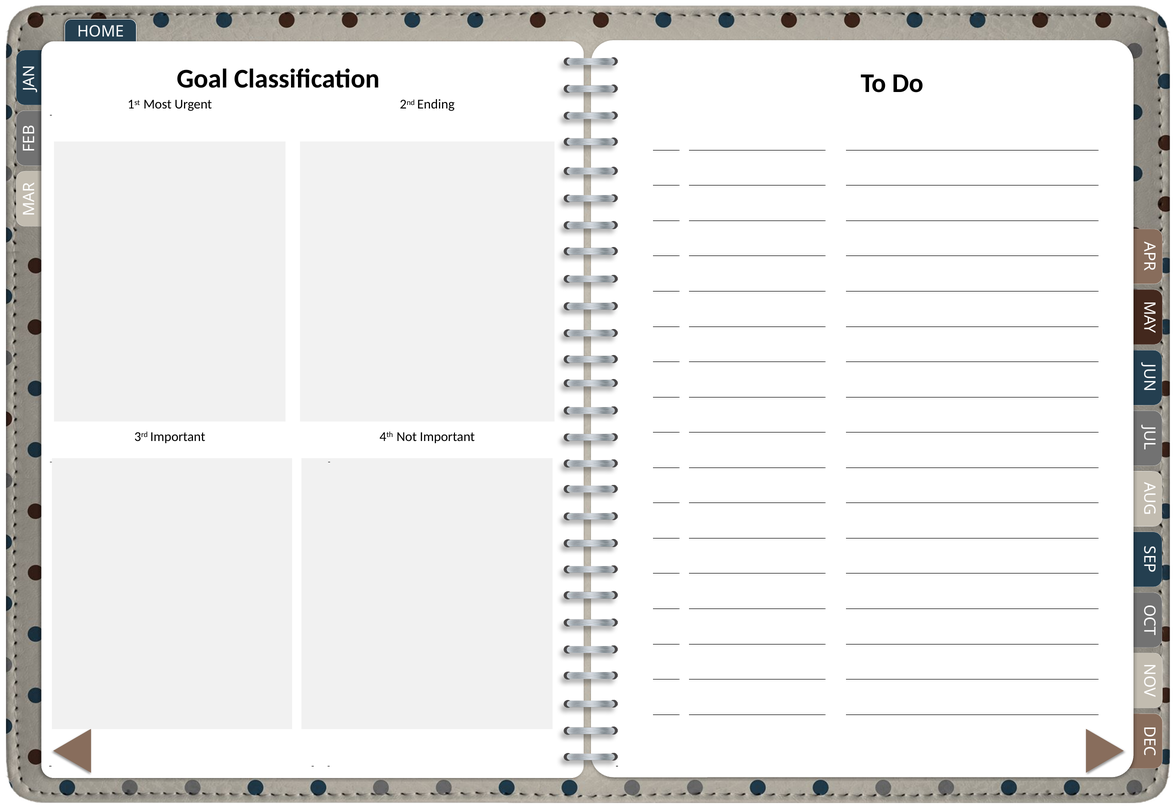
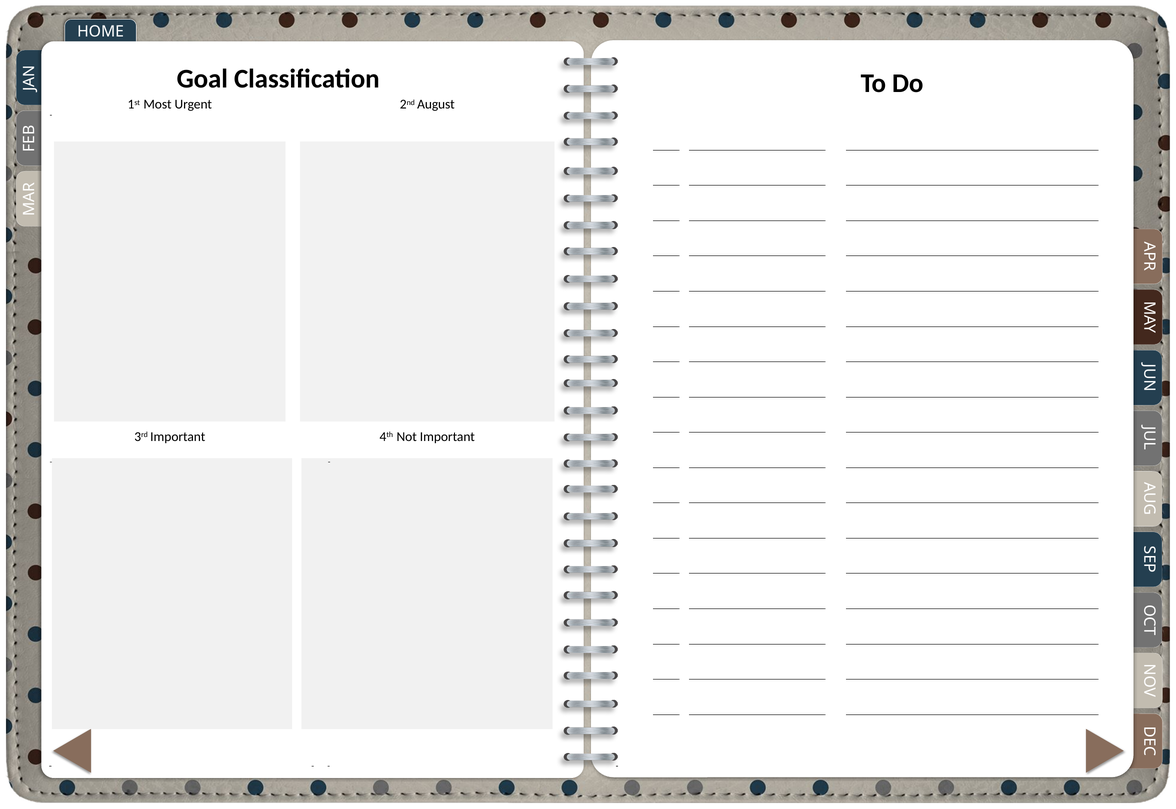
Ending: Ending -> August
